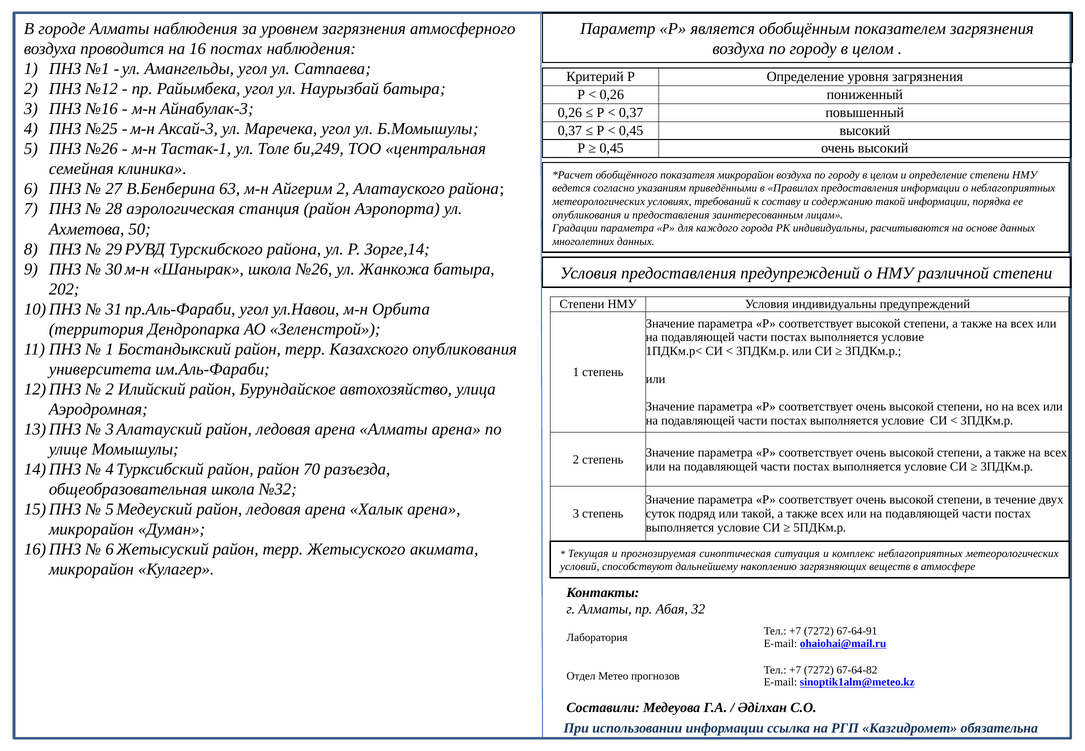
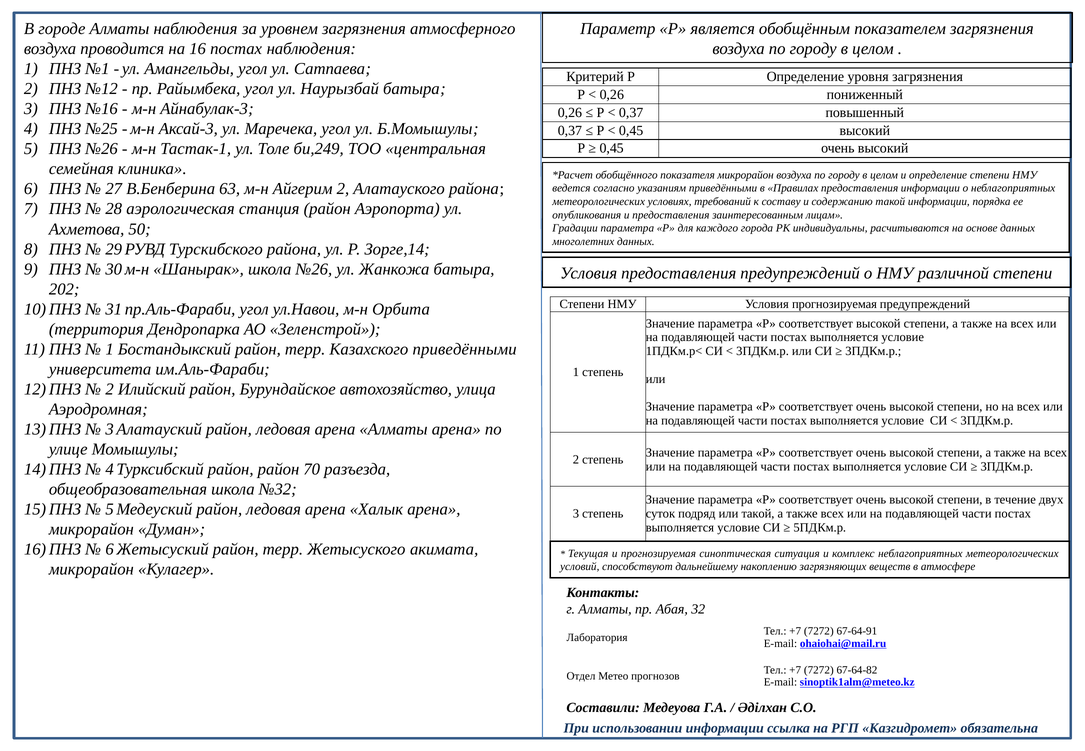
Условия индивидуальны: индивидуальны -> прогнозируемая
Казахского опубликования: опубликования -> приведёнными
